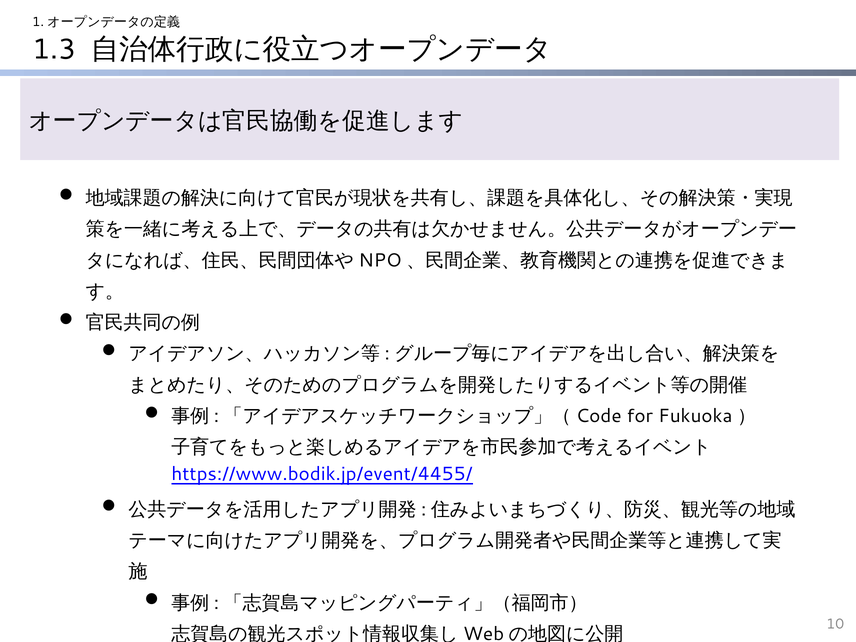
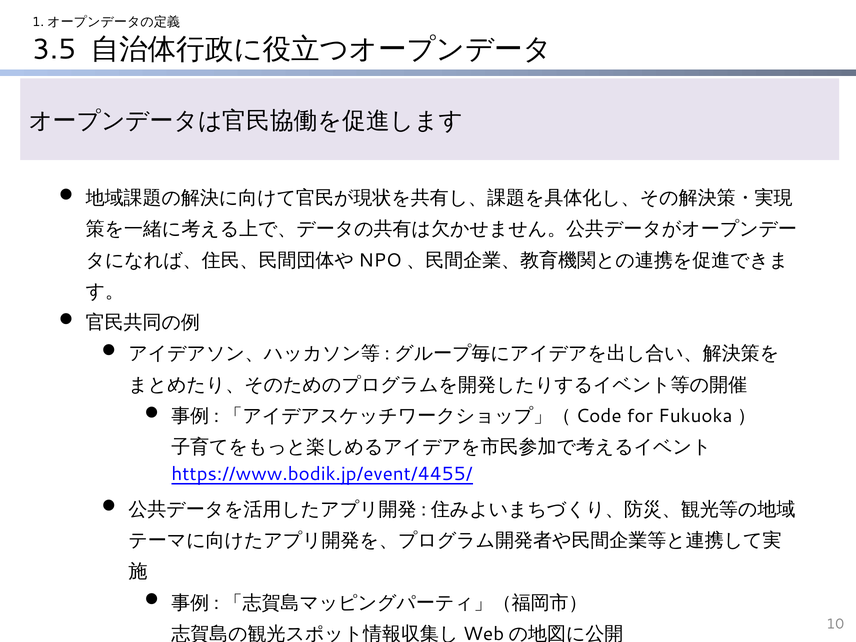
1.3: 1.3 -> 3.5
